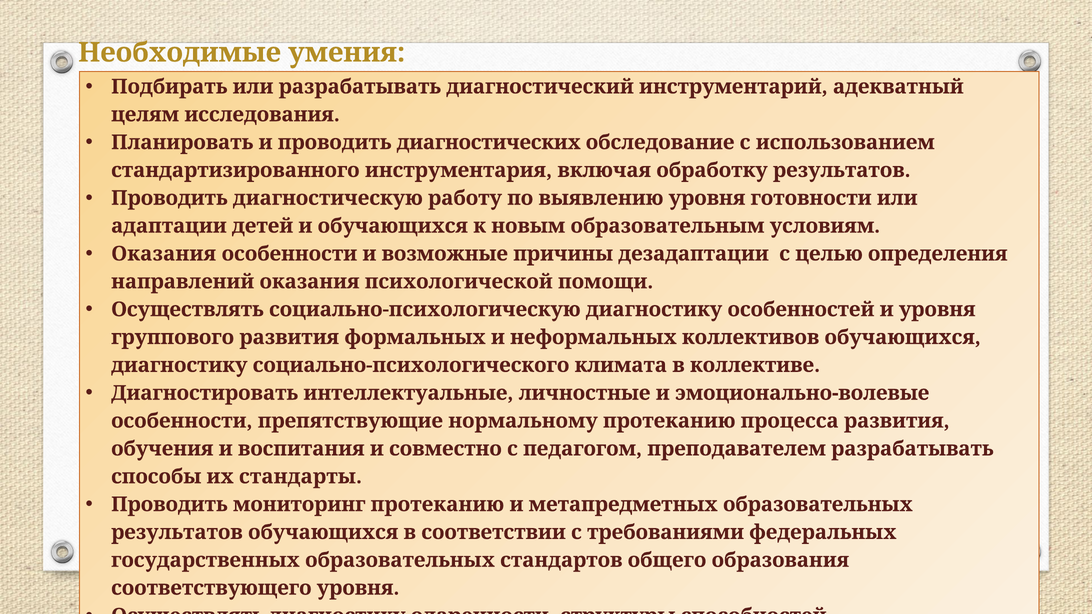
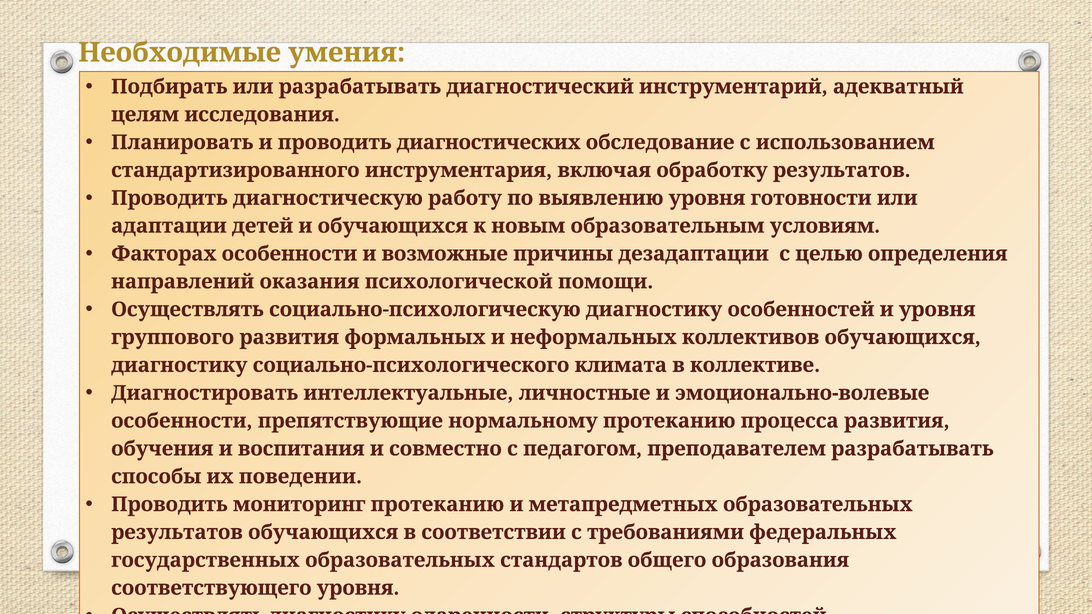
Оказания at (164, 254): Оказания -> Факторах
стандарты: стандарты -> поведении
